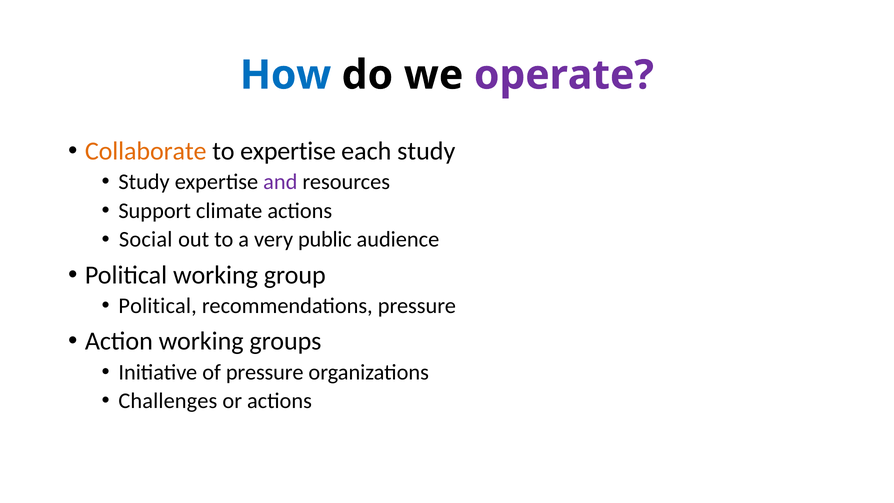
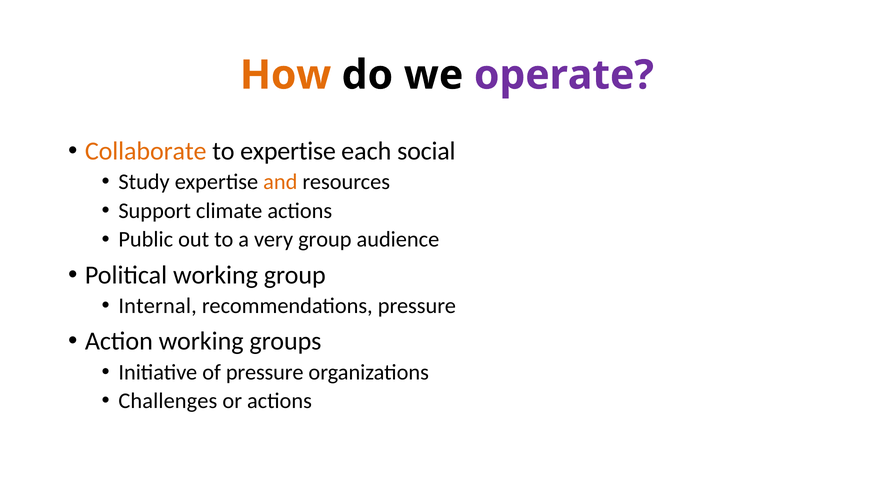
How colour: blue -> orange
each study: study -> social
and colour: purple -> orange
Social: Social -> Public
very public: public -> group
Political at (158, 306): Political -> Internal
